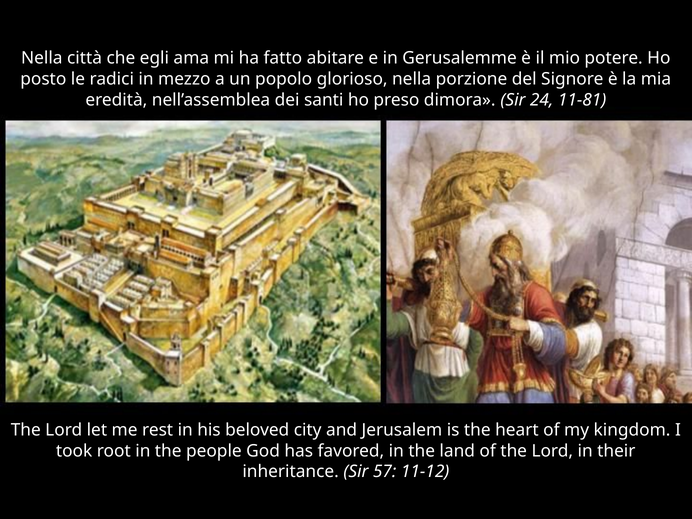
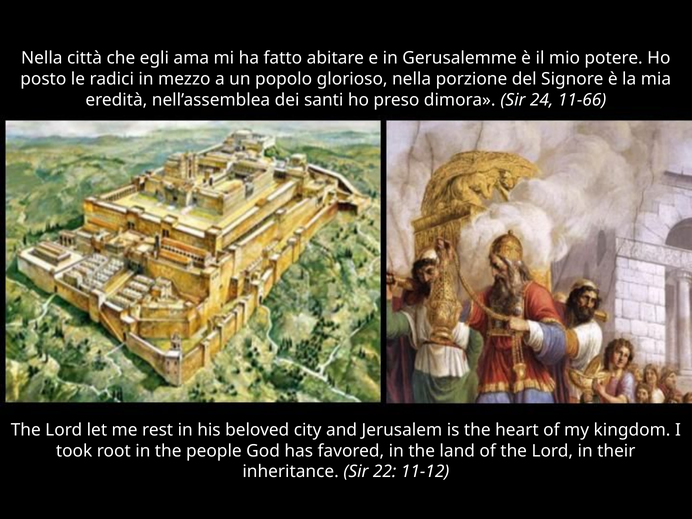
11-81: 11-81 -> 11-66
57: 57 -> 22
